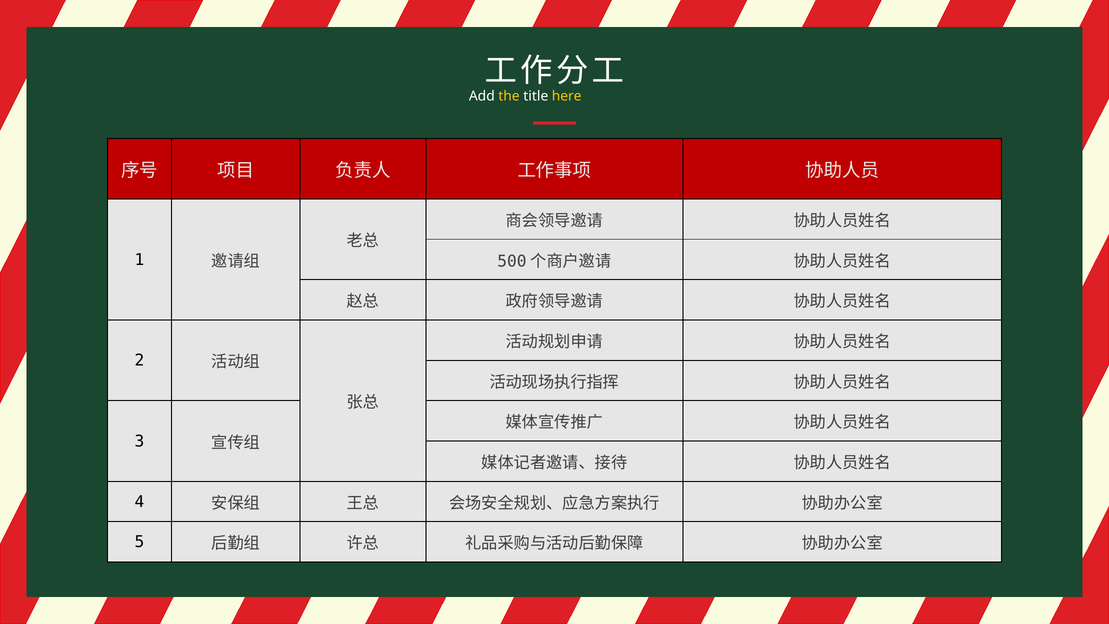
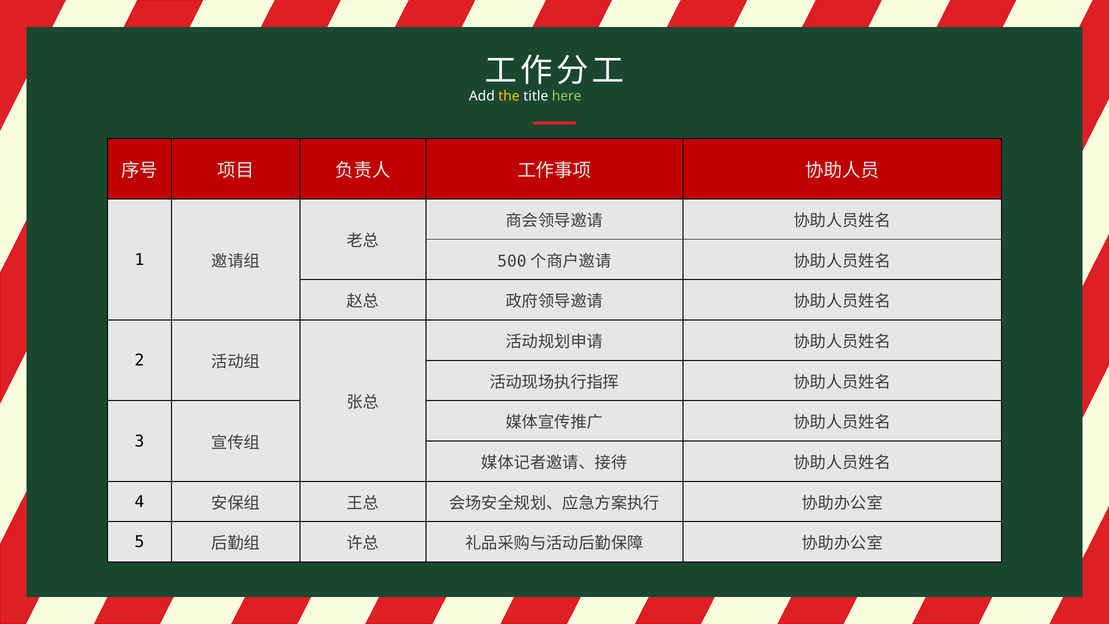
here colour: yellow -> light green
